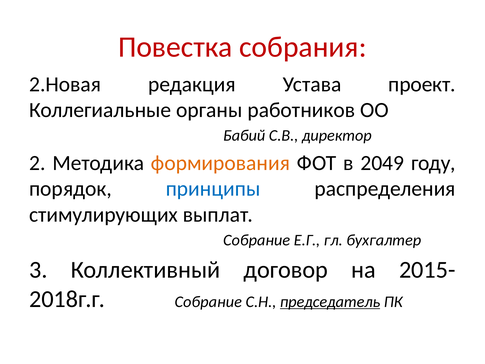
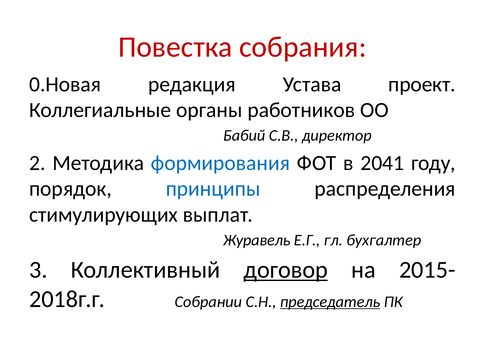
2.Новая: 2.Новая -> 0.Новая
формирования colour: orange -> blue
2049: 2049 -> 2041
Собрание at (257, 240): Собрание -> Журавель
договор underline: none -> present
Собрание at (208, 302): Собрание -> Собрании
